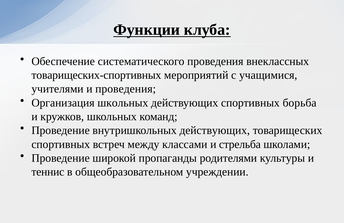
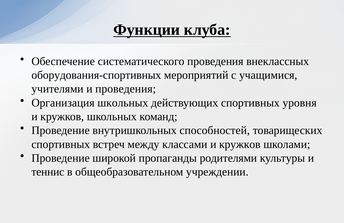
товарищеских-спортивных: товарищеских-спортивных -> оборудования-спортивных
борьба: борьба -> уровня
внутришкольных действующих: действующих -> способностей
классами и стрельба: стрельба -> кружков
